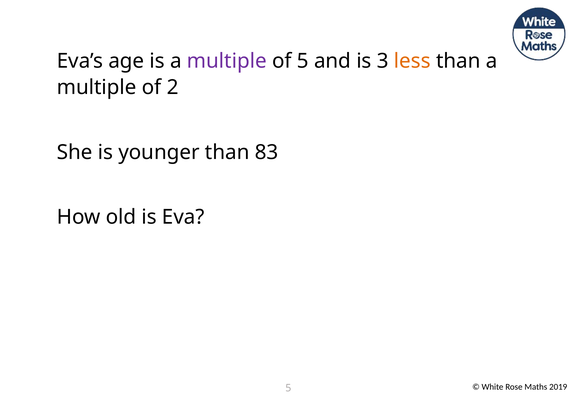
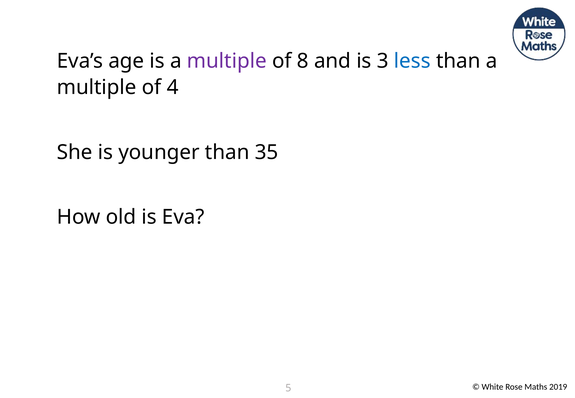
of 5: 5 -> 8
less colour: orange -> blue
2: 2 -> 4
83: 83 -> 35
